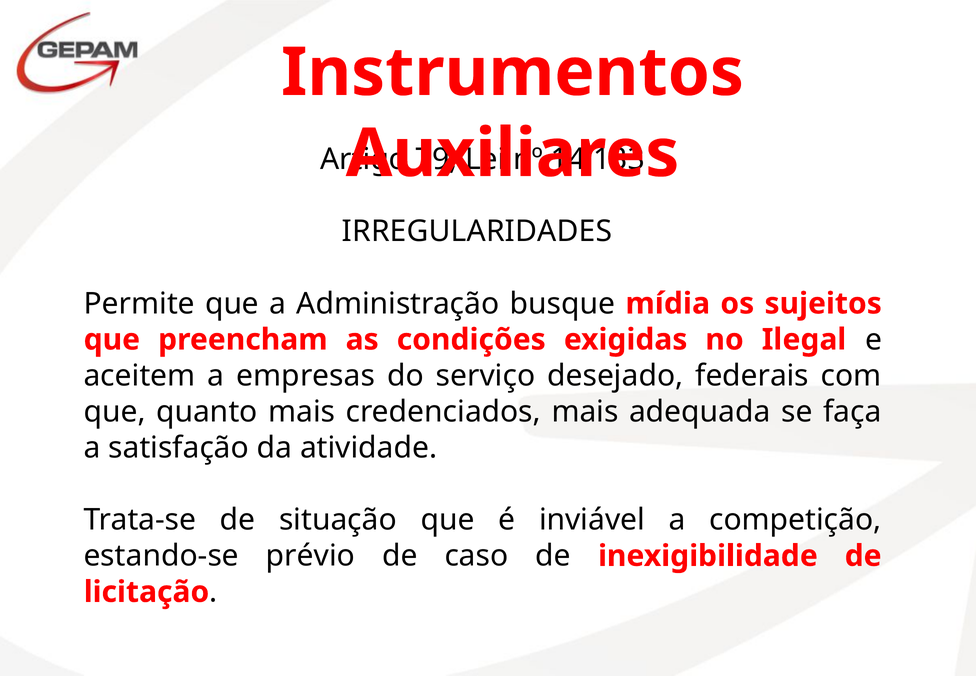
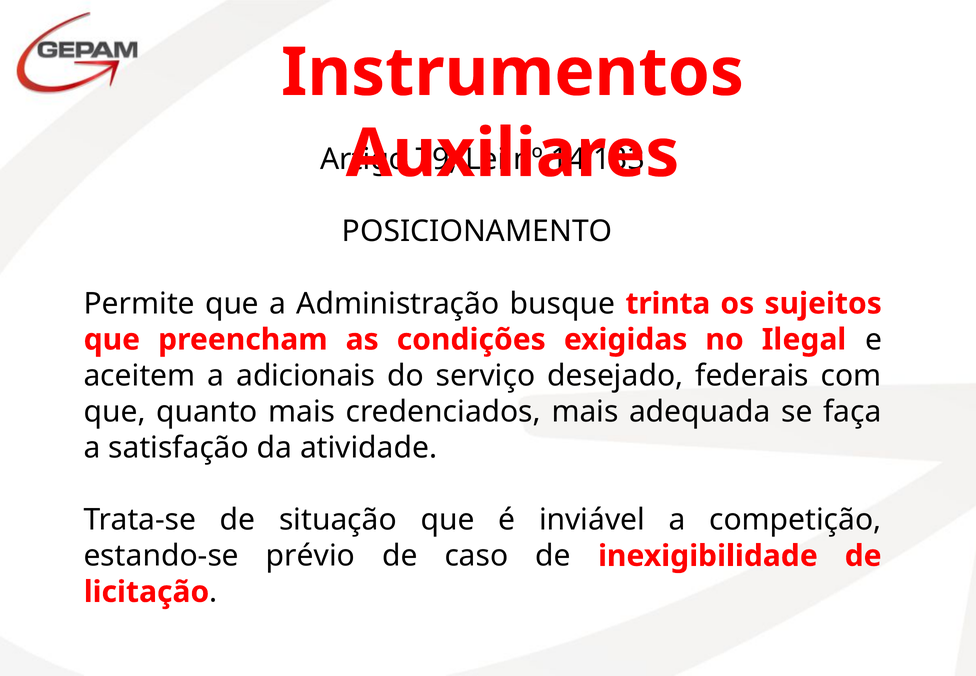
IRREGULARIDADES: IRREGULARIDADES -> POSICIONAMENTO
mídia: mídia -> trinta
empresas: empresas -> adicionais
